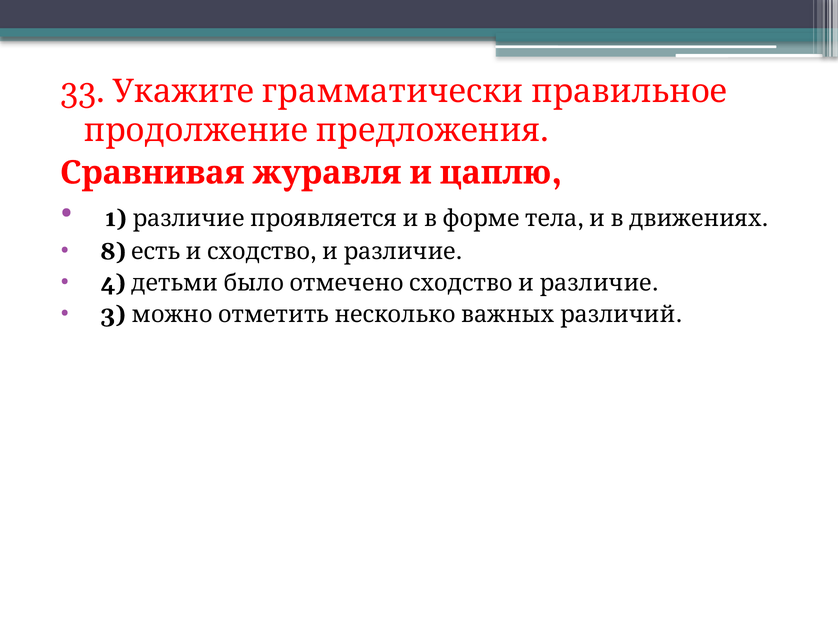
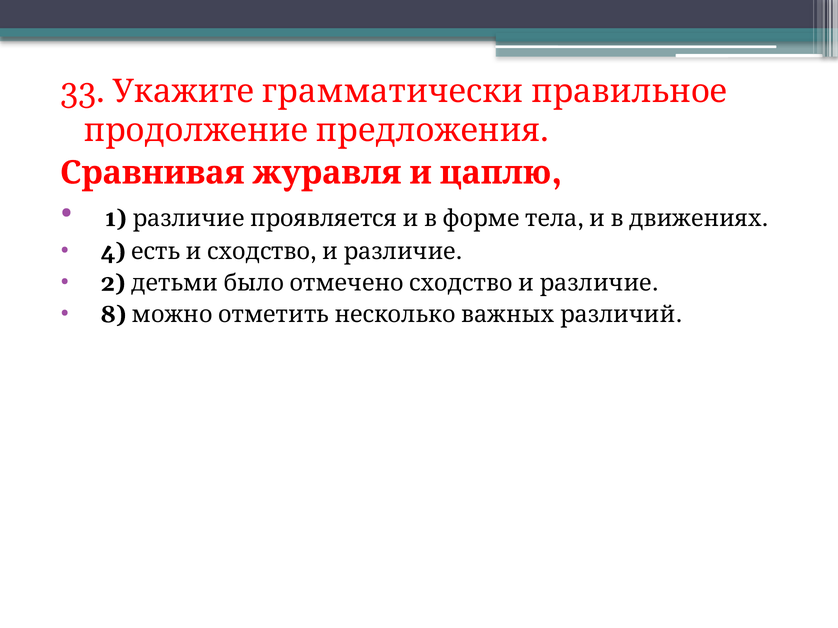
8: 8 -> 4
4: 4 -> 2
3: 3 -> 8
